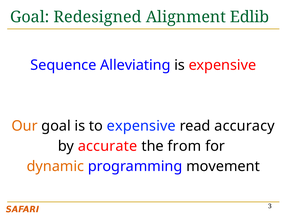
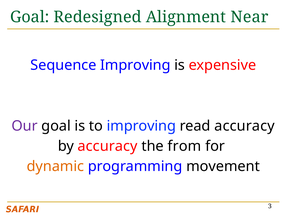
Edlib: Edlib -> Near
Sequence Alleviating: Alleviating -> Improving
Our colour: orange -> purple
to expensive: expensive -> improving
by accurate: accurate -> accuracy
